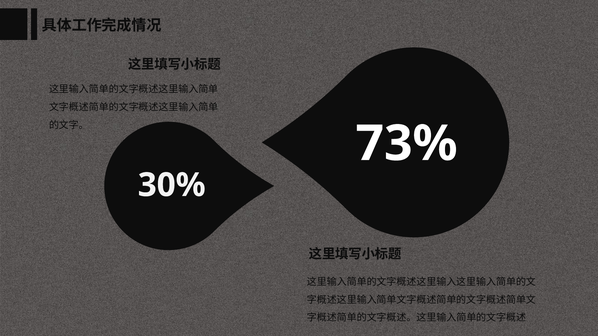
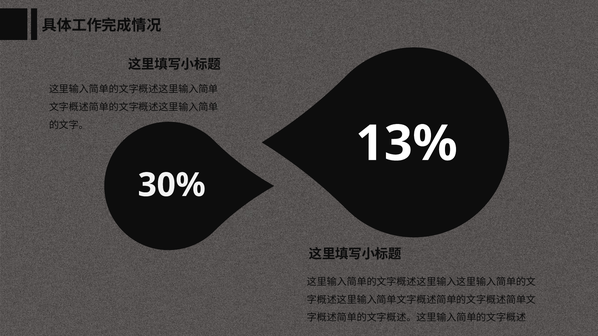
73%: 73% -> 13%
